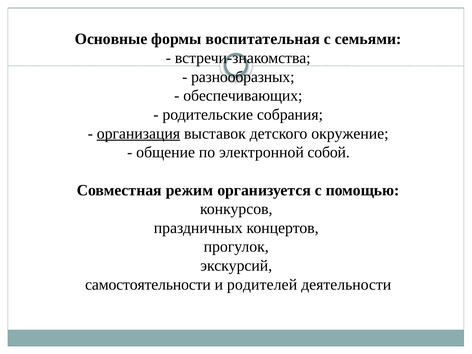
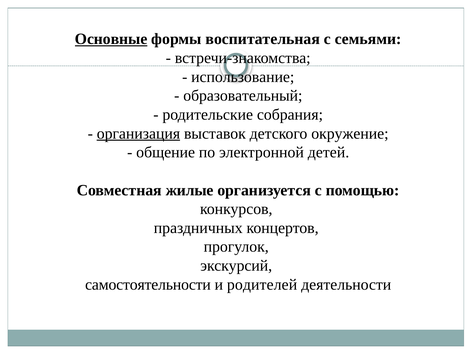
Основные underline: none -> present
разнообразных: разнообразных -> использование
обеспечивающих: обеспечивающих -> образовательный
собой: собой -> детей
режим: режим -> жилые
